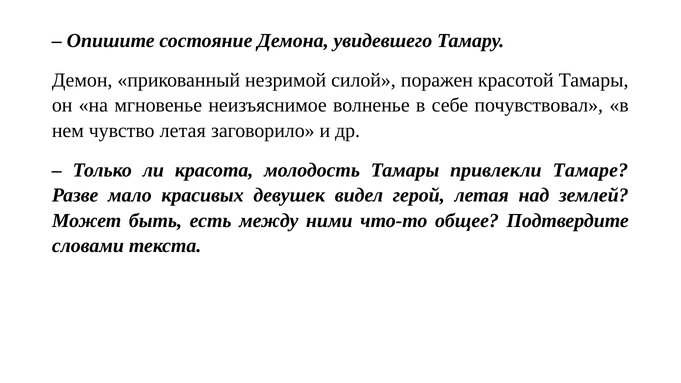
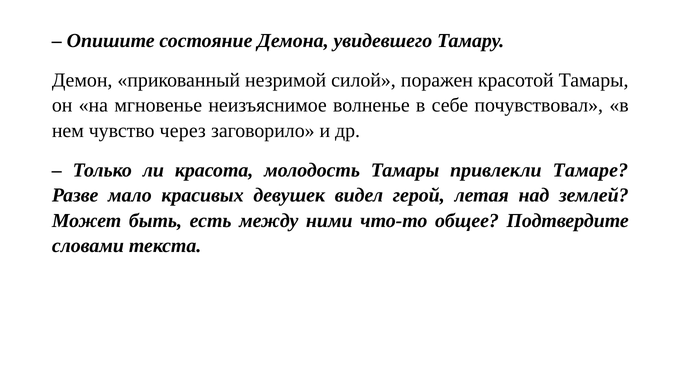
чувство летая: летая -> через
